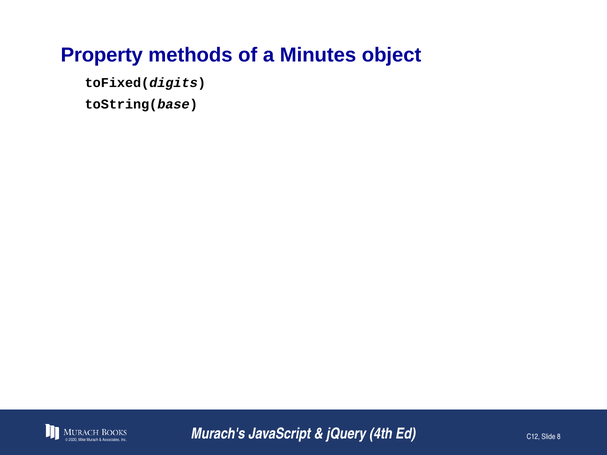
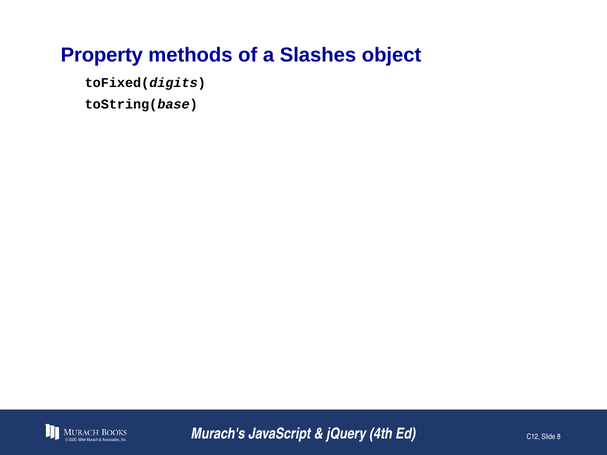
Minutes: Minutes -> Slashes
